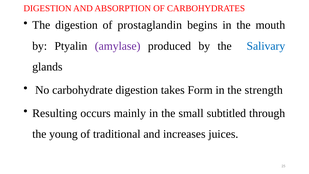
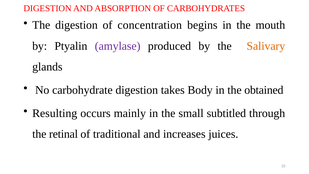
prostaglandin: prostaglandin -> concentration
Salivary colour: blue -> orange
Form: Form -> Body
strength: strength -> obtained
young: young -> retinal
